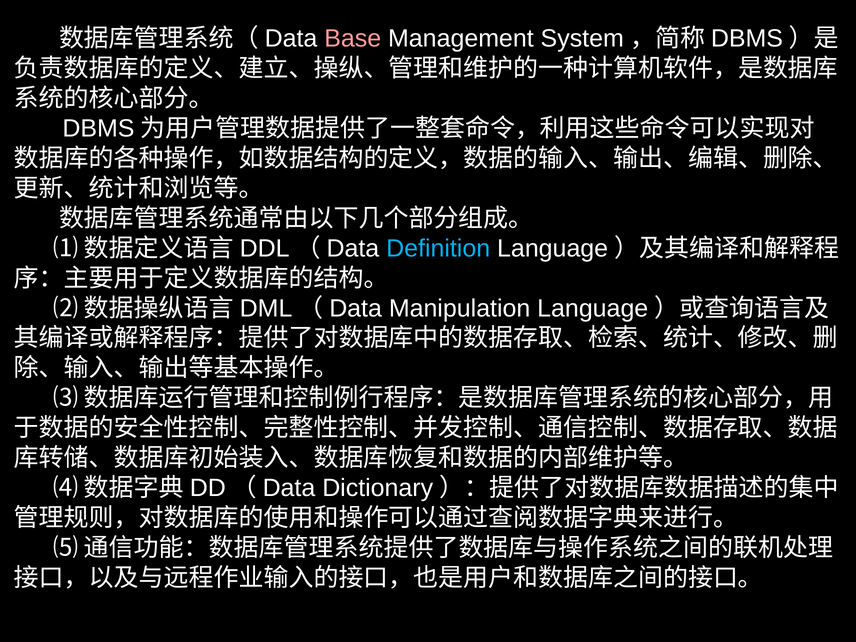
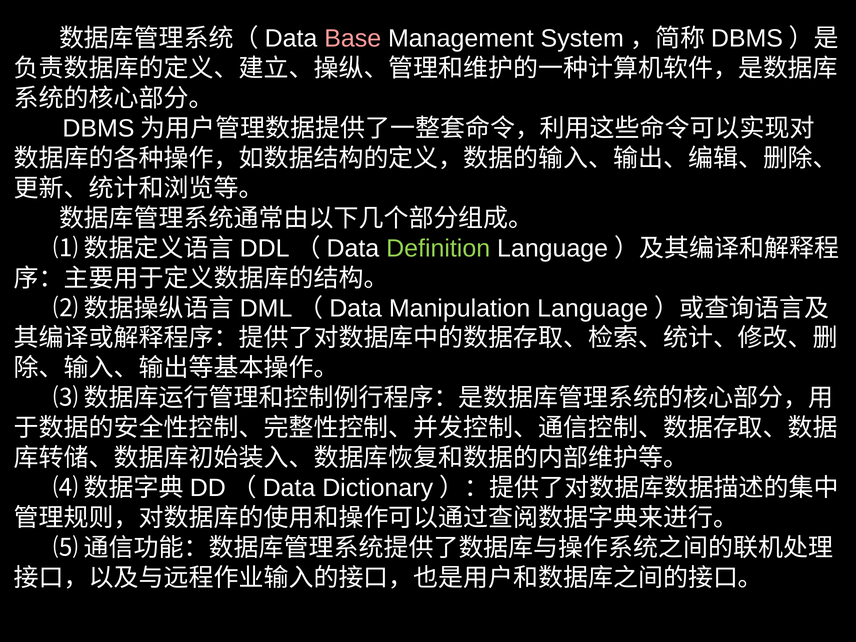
Definition colour: light blue -> light green
